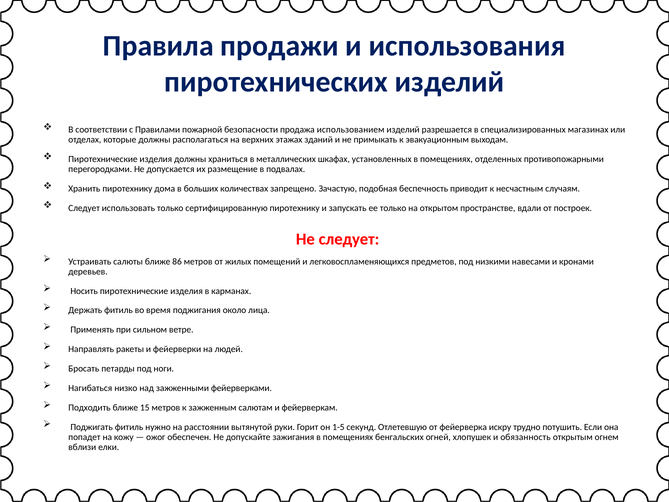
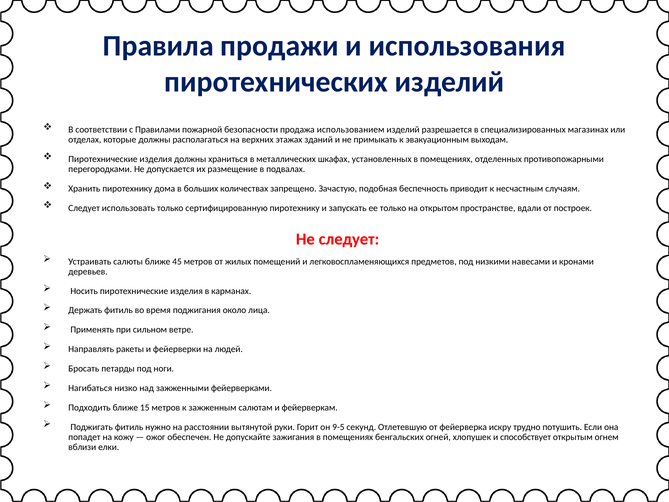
86: 86 -> 45
1-5: 1-5 -> 9-5
обязанность: обязанность -> способствует
